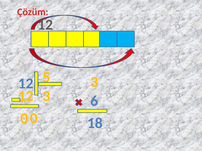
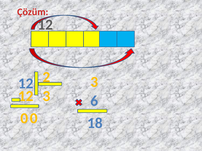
5: 5 -> 2
